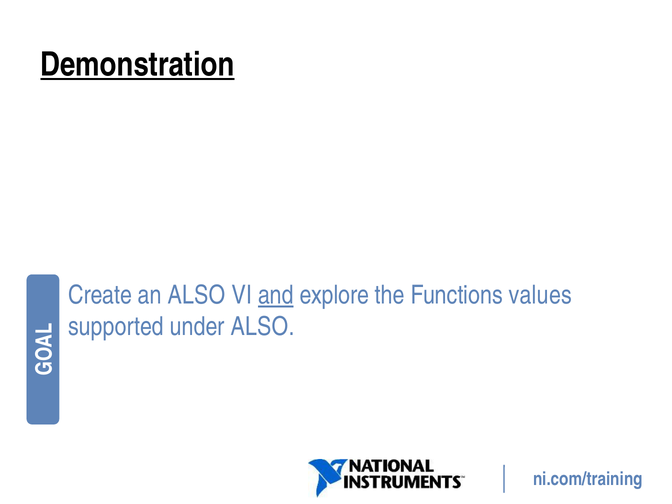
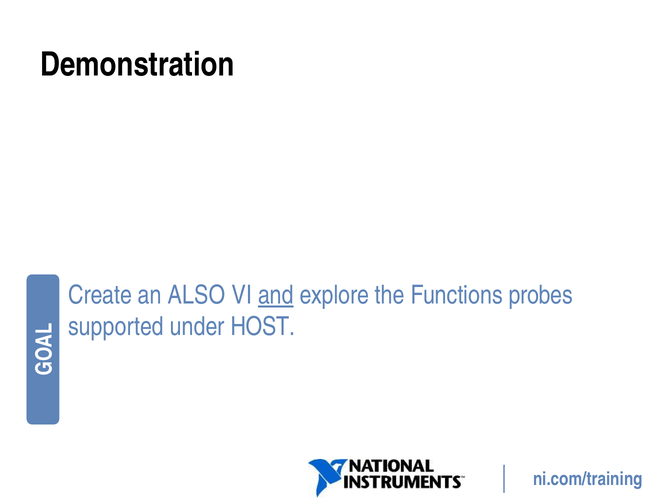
Demonstration underline: present -> none
values: values -> probes
under ALSO: ALSO -> HOST
